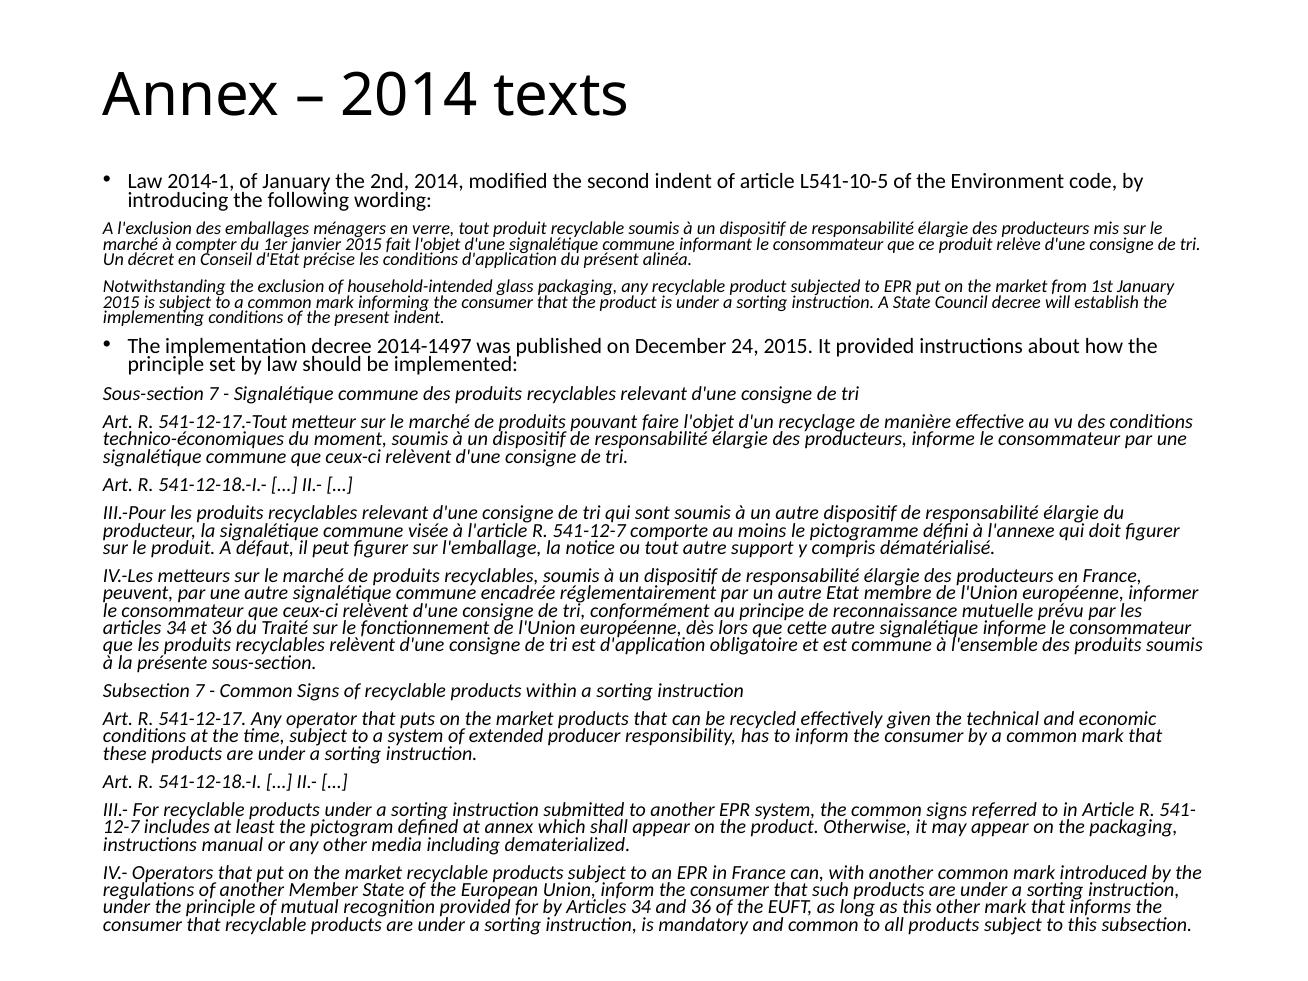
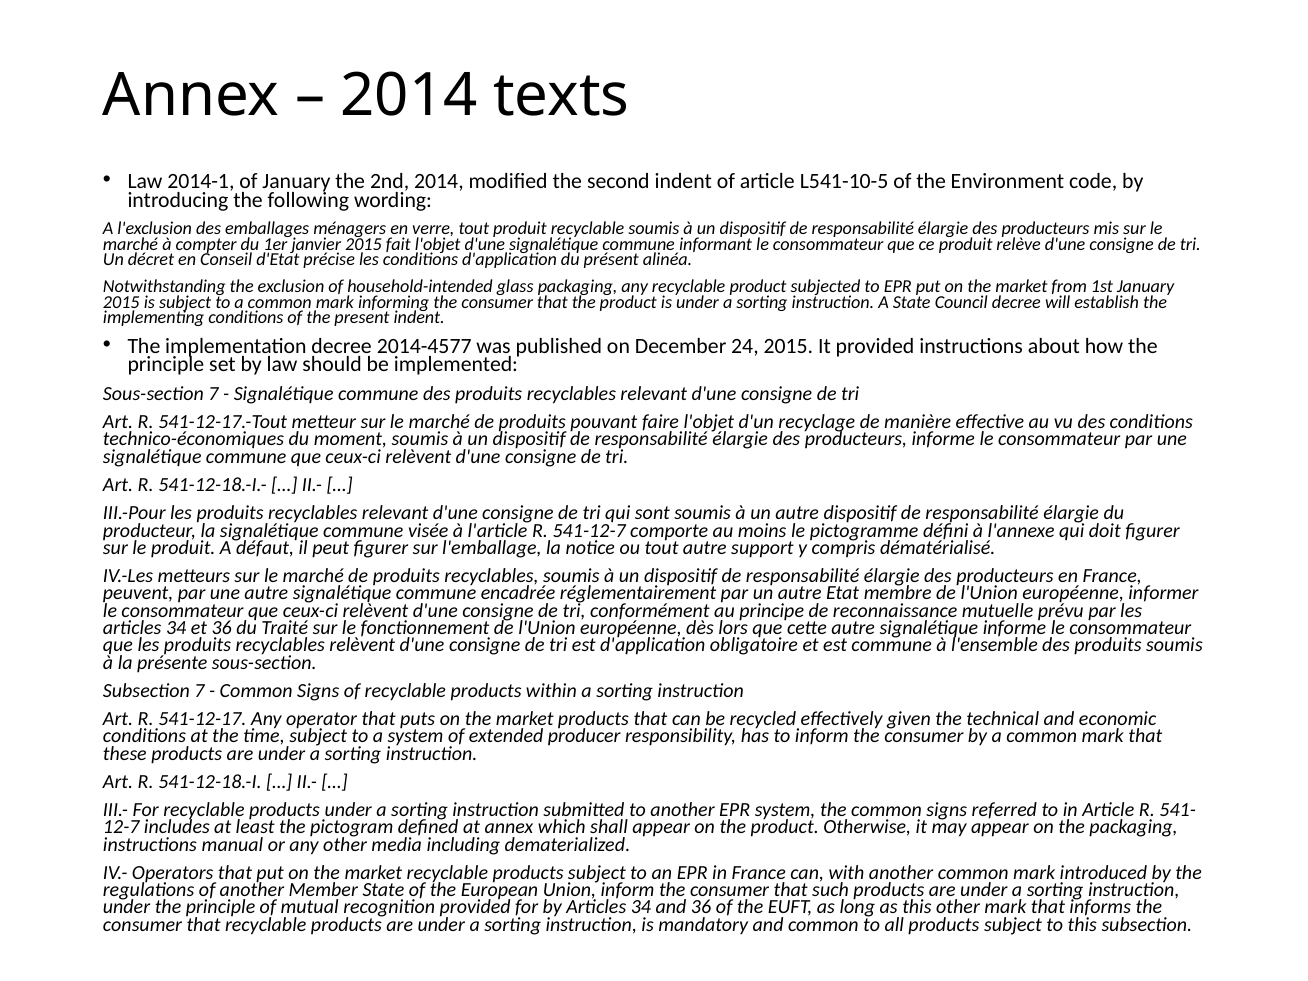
2014-1497: 2014-1497 -> 2014-4577
